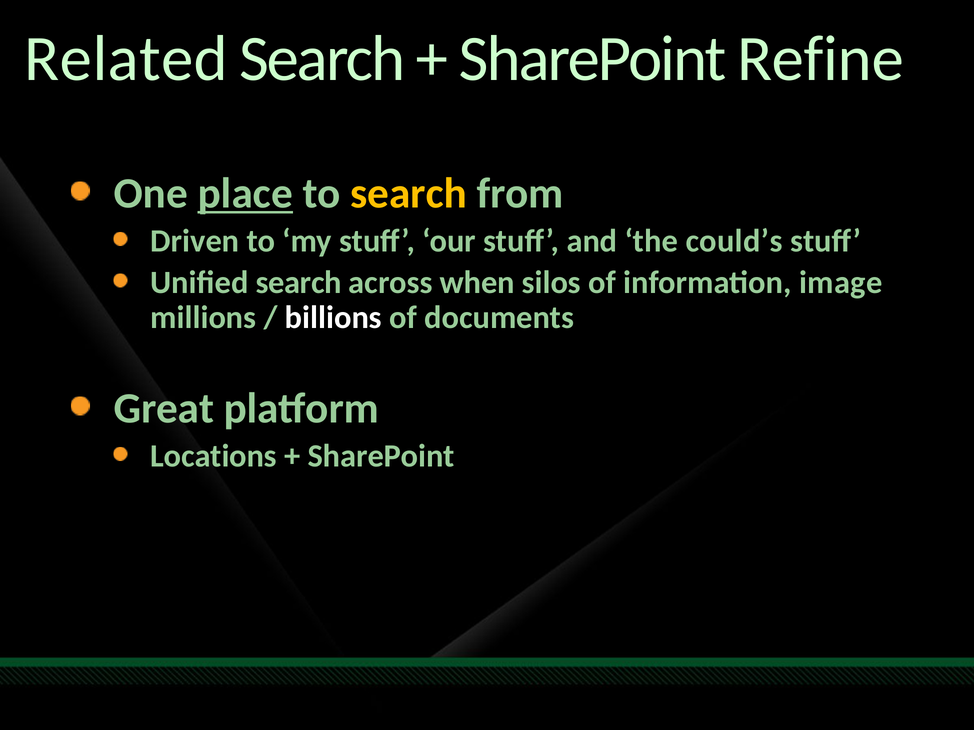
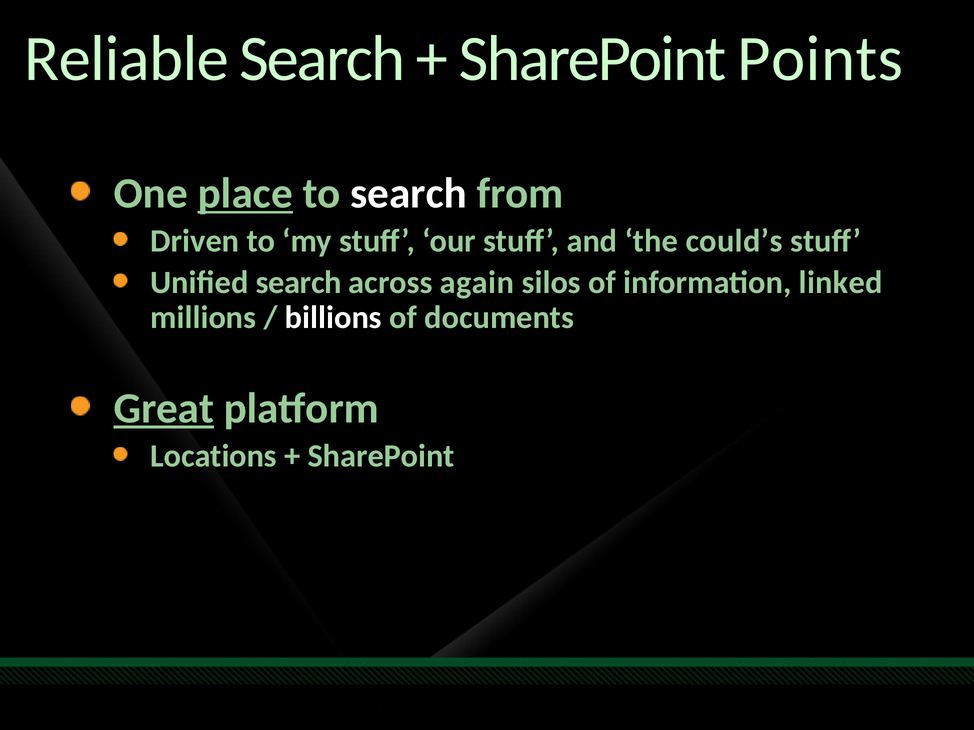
Related: Related -> Reliable
Refine: Refine -> Points
search at (409, 194) colour: yellow -> white
when: when -> again
image: image -> linked
Great underline: none -> present
